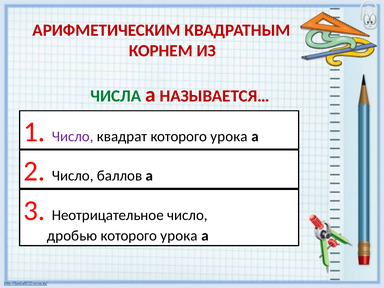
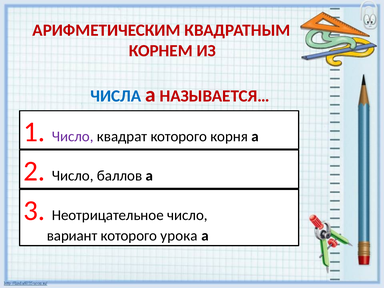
ЧИСЛА colour: green -> blue
квадрат которого урока: урока -> корня
дробью: дробью -> вариант
